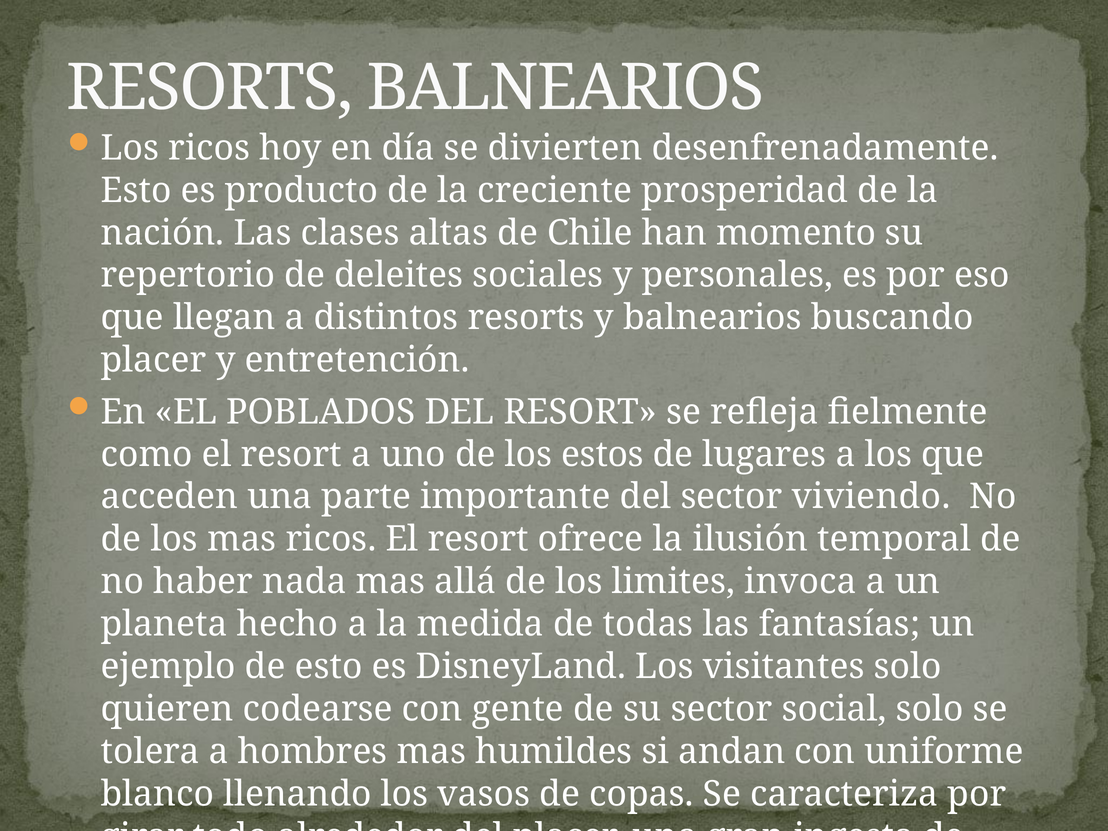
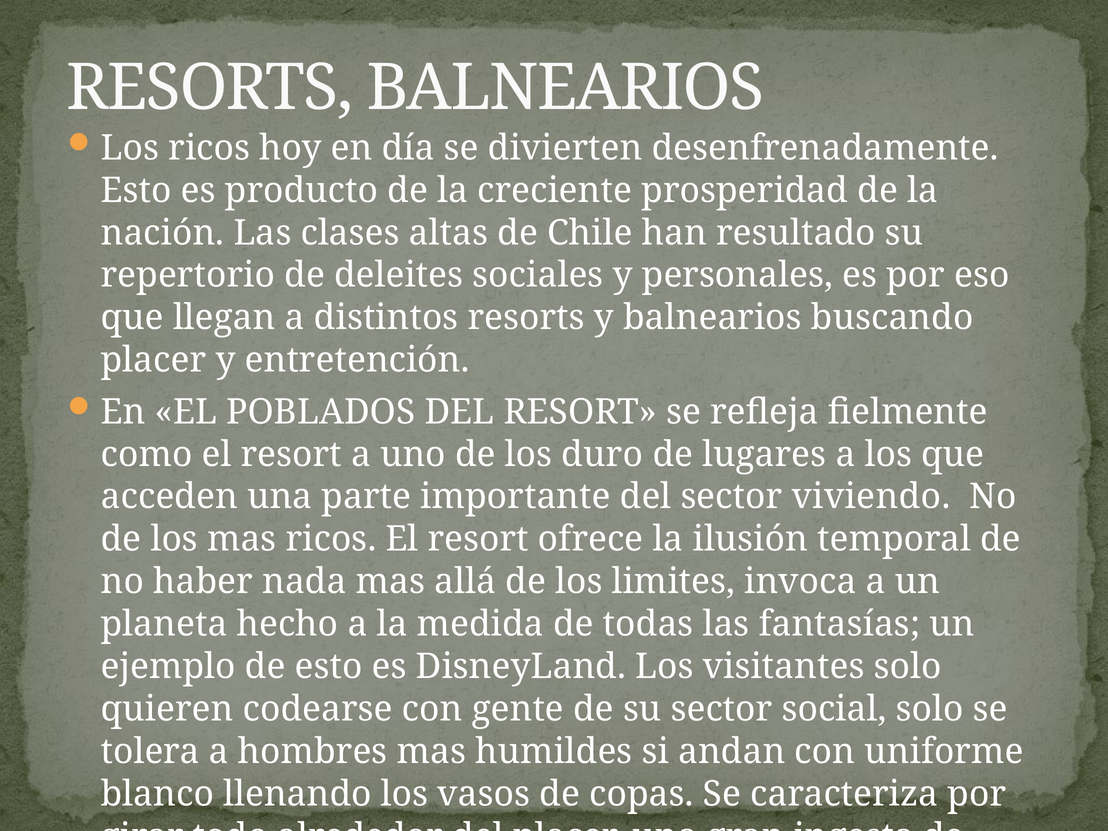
momento: momento -> resultado
estos: estos -> duro
